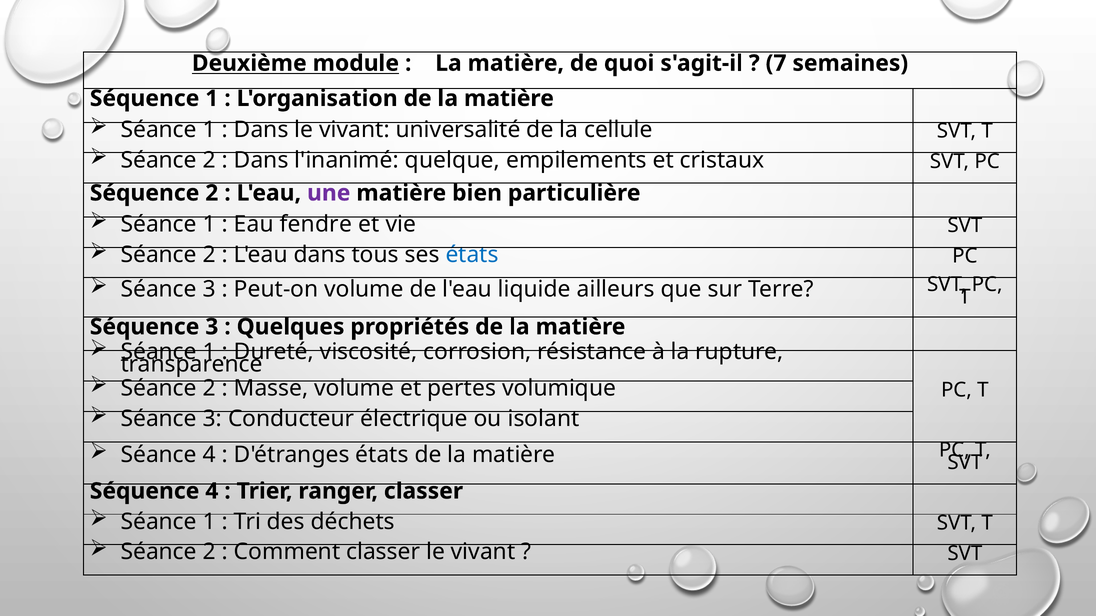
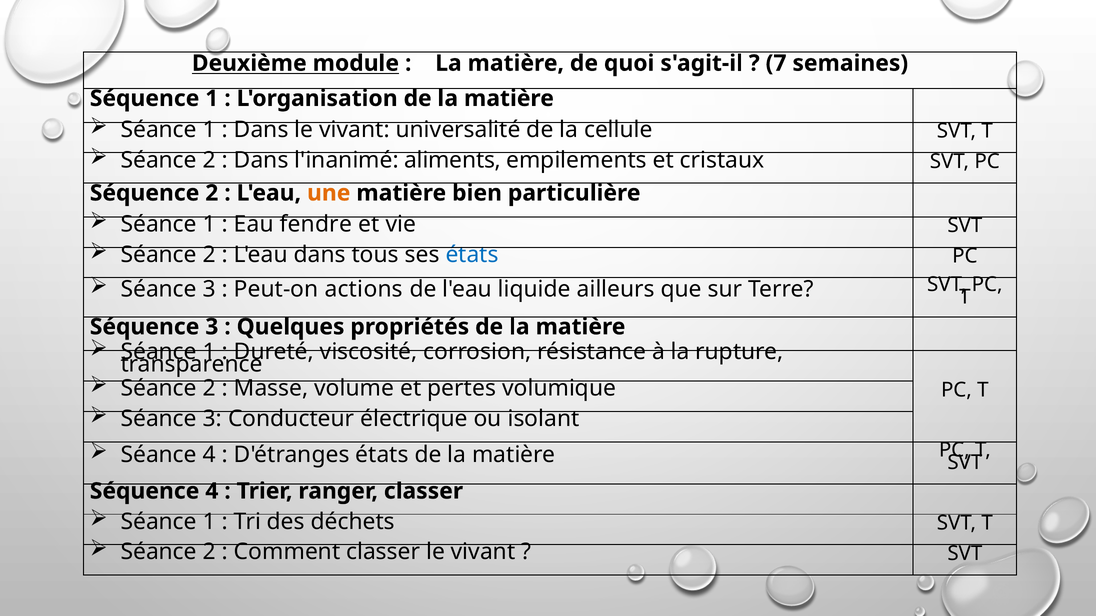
quelque: quelque -> aliments
une colour: purple -> orange
Peut-on volume: volume -> actions
